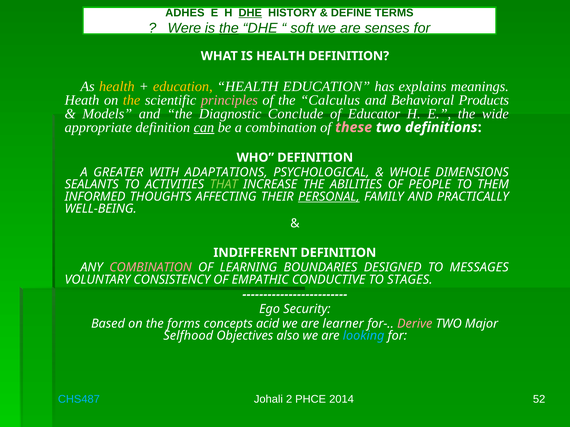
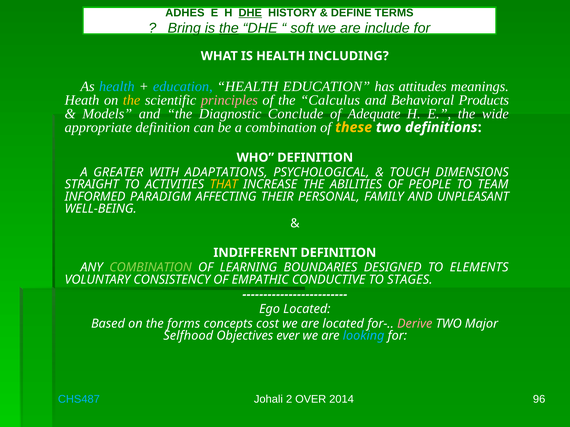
Were: Were -> Bring
senses: senses -> include
HEALTH DEFINITION: DEFINITION -> INCLUDING
health at (117, 86) colour: yellow -> light blue
education at (183, 86) colour: yellow -> light blue
explains: explains -> attitudes
Educator: Educator -> Adequate
can underline: present -> none
these colour: pink -> yellow
WHOLE: WHOLE -> TOUCH
SEALANTS: SEALANTS -> STRAIGHT
THAT colour: light green -> yellow
THEM: THEM -> TEAM
THOUGHTS: THOUGHTS -> PARADIGM
PERSONAL underline: present -> none
PRACTICALLY: PRACTICALLY -> UNPLEASANT
COMBINATION at (151, 268) colour: pink -> light green
MESSAGES: MESSAGES -> ELEMENTS
Ego Security: Security -> Located
acid: acid -> cost
are learner: learner -> located
also: also -> ever
PHCE: PHCE -> OVER
52: 52 -> 96
